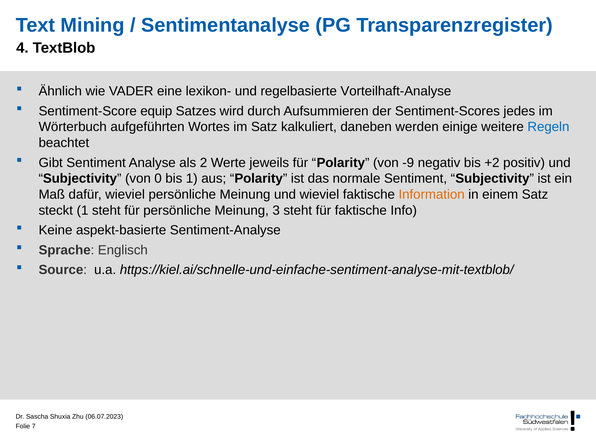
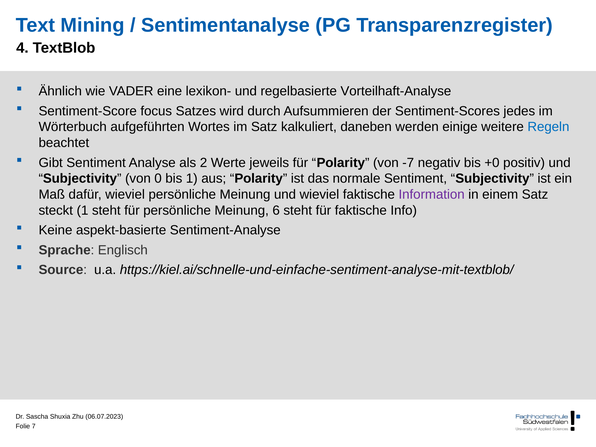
equip: equip -> focus
-9: -9 -> -7
+2: +2 -> +0
Information colour: orange -> purple
3: 3 -> 6
